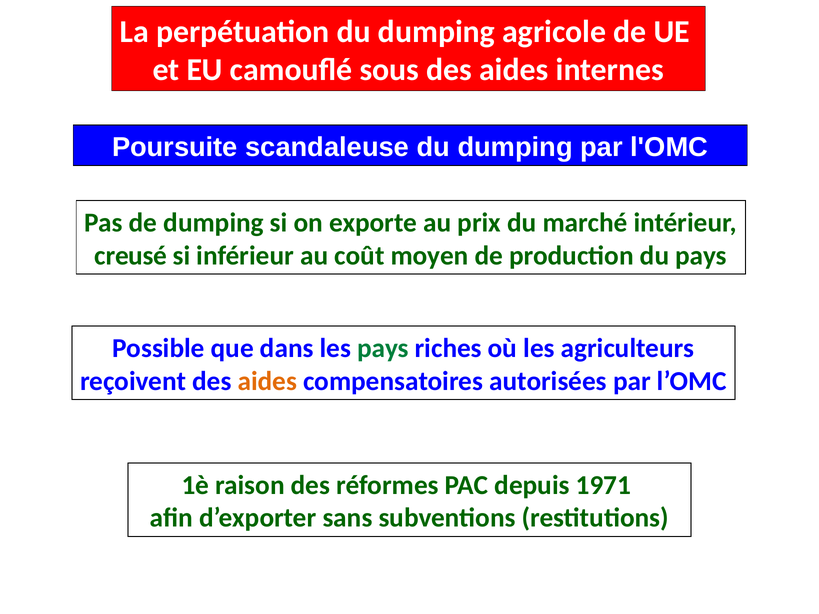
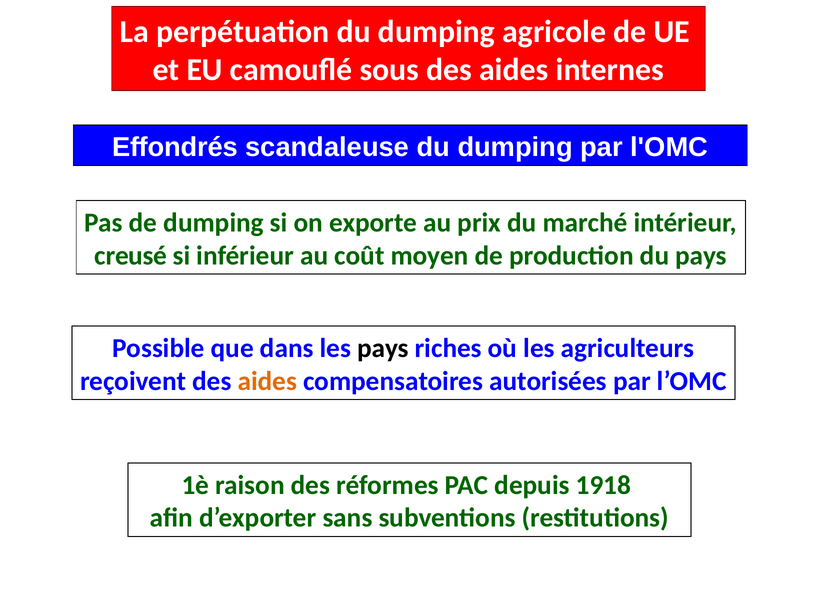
Poursuite: Poursuite -> Effondrés
pays at (383, 349) colour: green -> black
1971: 1971 -> 1918
